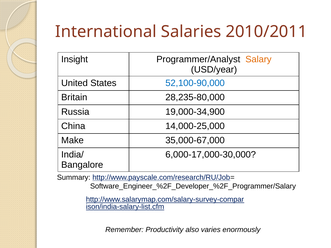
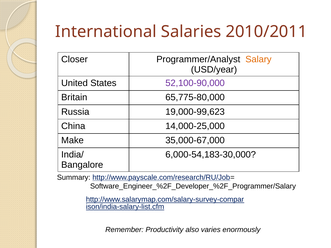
Insight: Insight -> Closer
52,100-90,000 colour: blue -> purple
28,235-80,000: 28,235-80,000 -> 65,775-80,000
19,000-34,900: 19,000-34,900 -> 19,000-99,623
6,000-17,000-30,000: 6,000-17,000-30,000 -> 6,000-54,183-30,000
